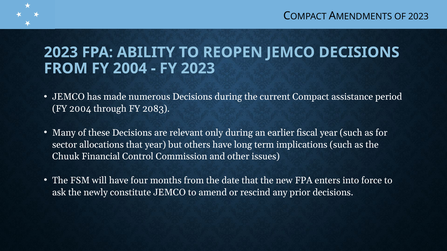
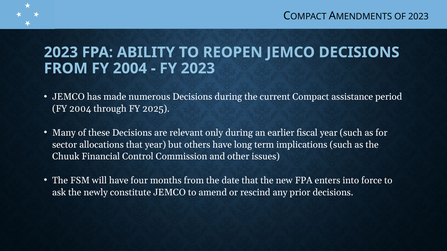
2083: 2083 -> 2025
